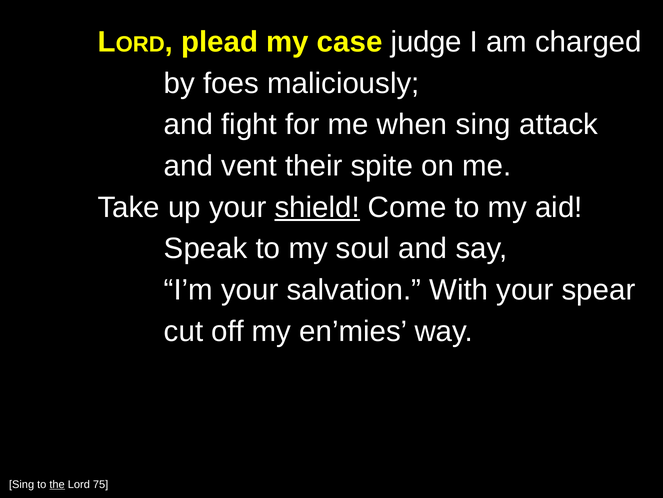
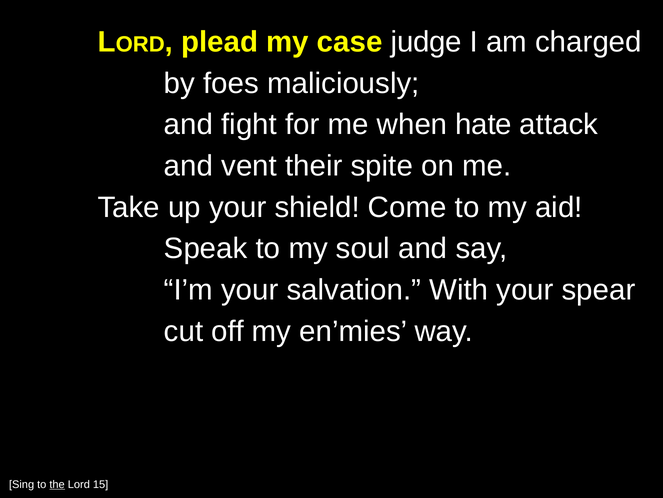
when sing: sing -> hate
shield underline: present -> none
75: 75 -> 15
